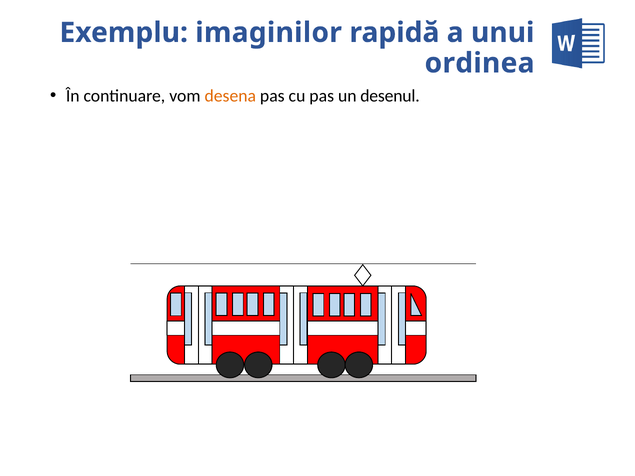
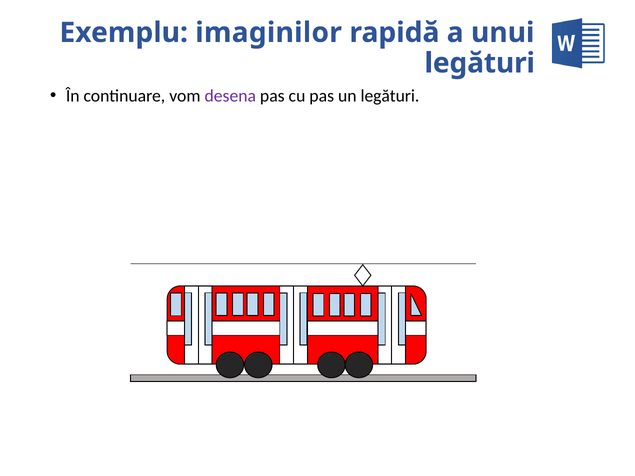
ordinea at (480, 63): ordinea -> legături
desena colour: orange -> purple
un desenul: desenul -> legături
